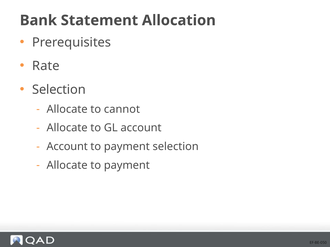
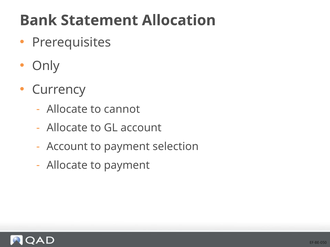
Rate: Rate -> Only
Selection at (59, 90): Selection -> Currency
